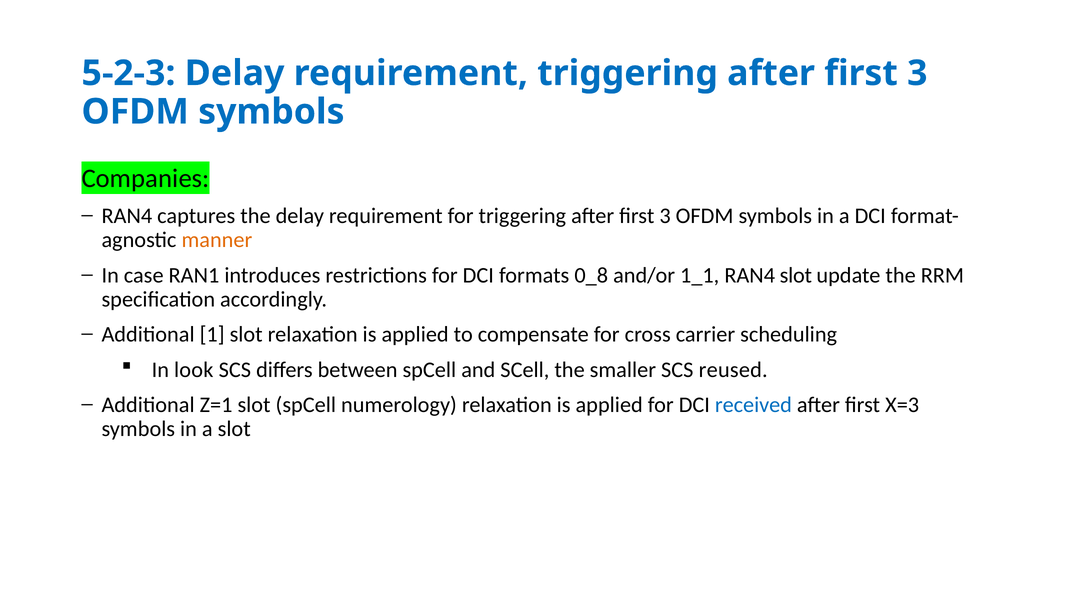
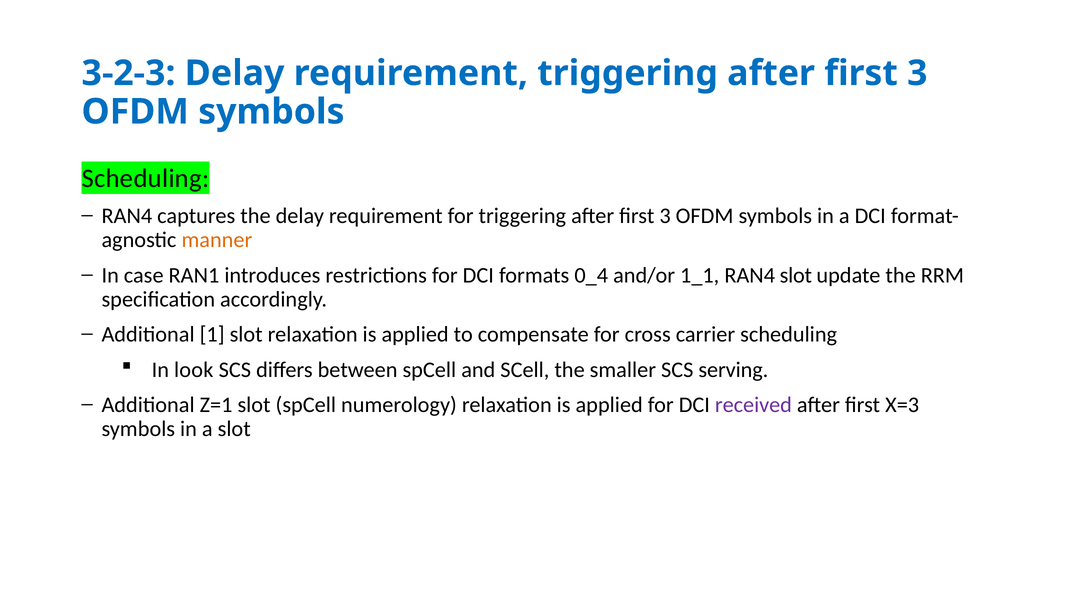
5-2-3: 5-2-3 -> 3-2-3
Companies at (145, 178): Companies -> Scheduling
0_8: 0_8 -> 0_4
reused: reused -> serving
received colour: blue -> purple
